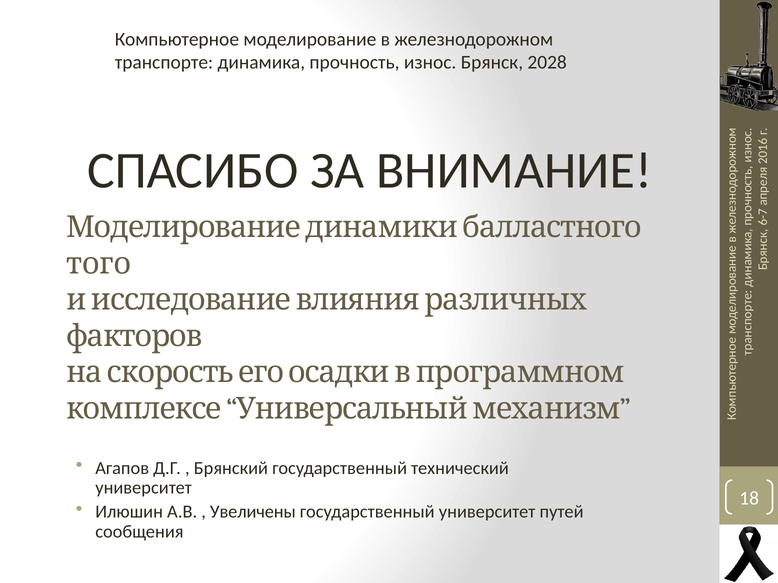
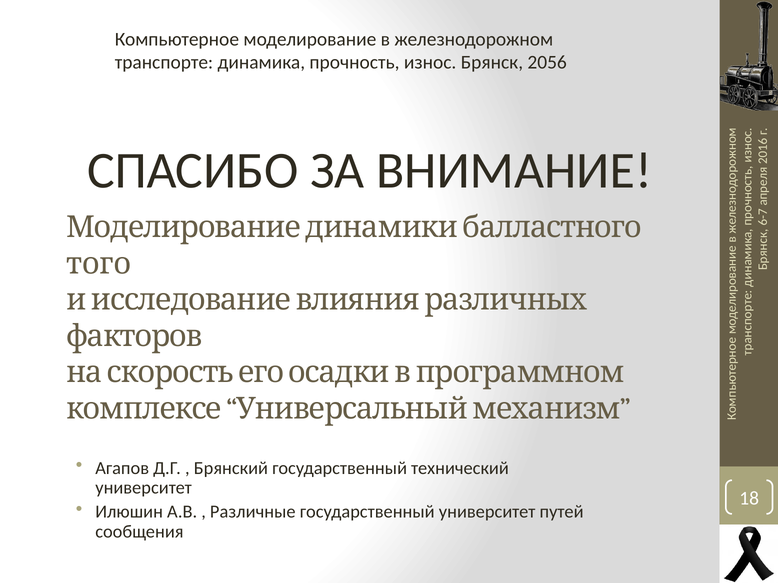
2028: 2028 -> 2056
Увеличены: Увеличены -> Различные
